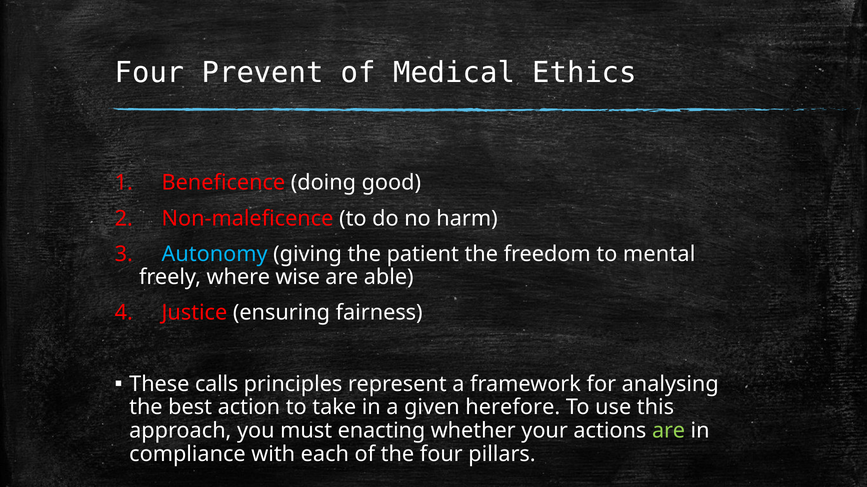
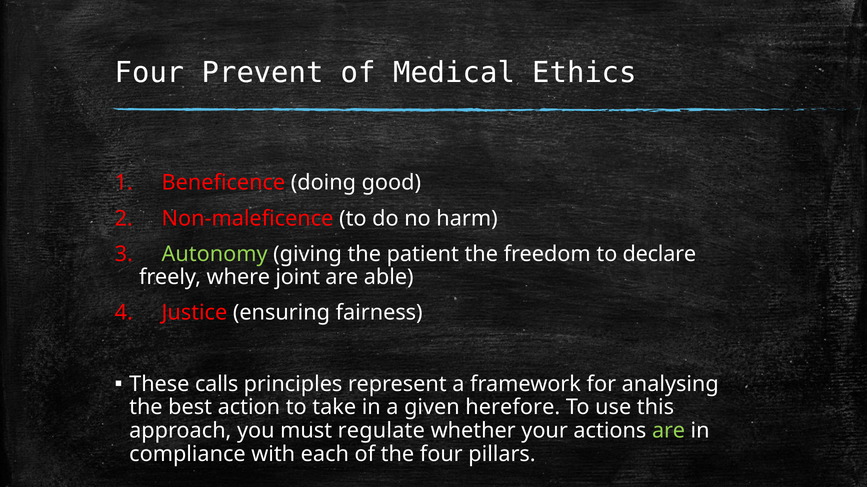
Autonomy colour: light blue -> light green
mental: mental -> declare
wise: wise -> joint
enacting: enacting -> regulate
